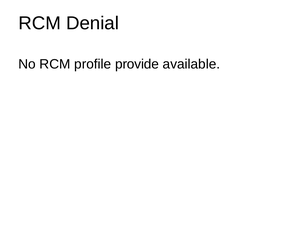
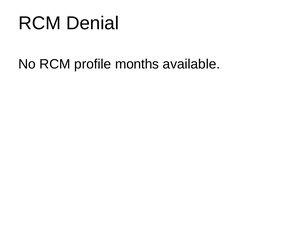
provide: provide -> months
